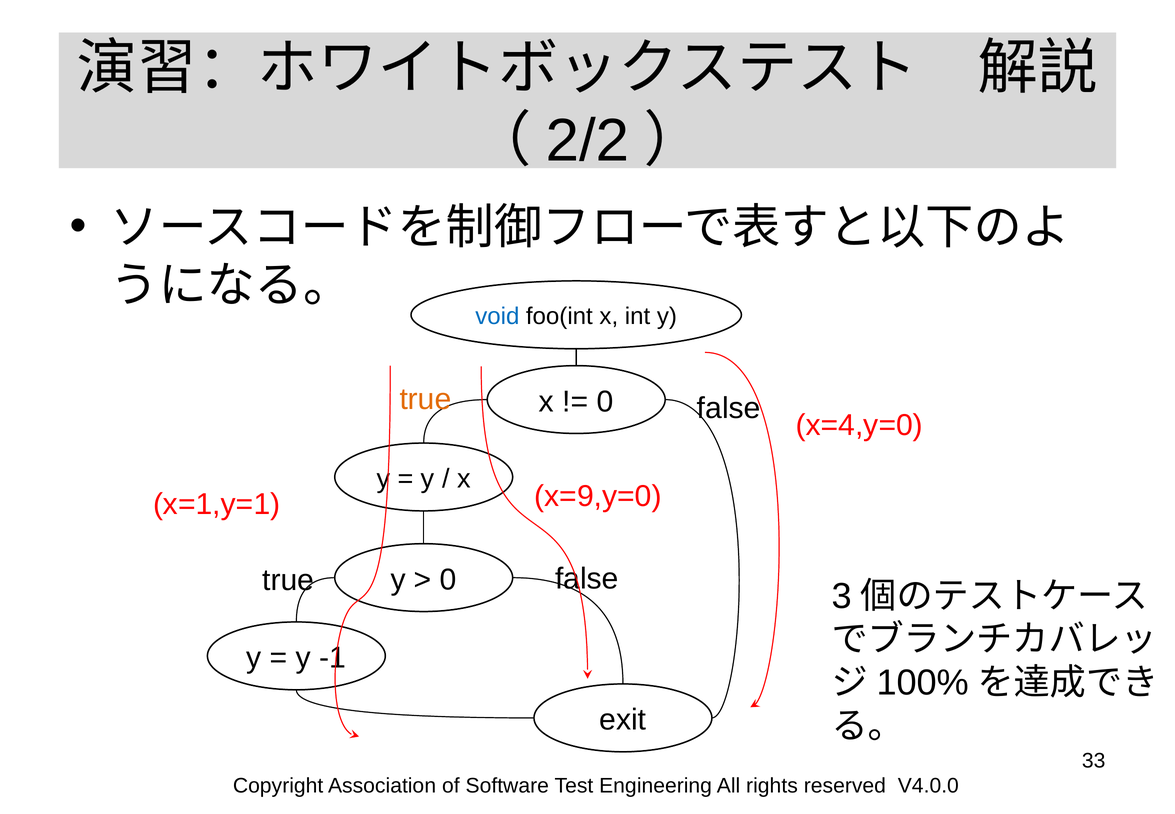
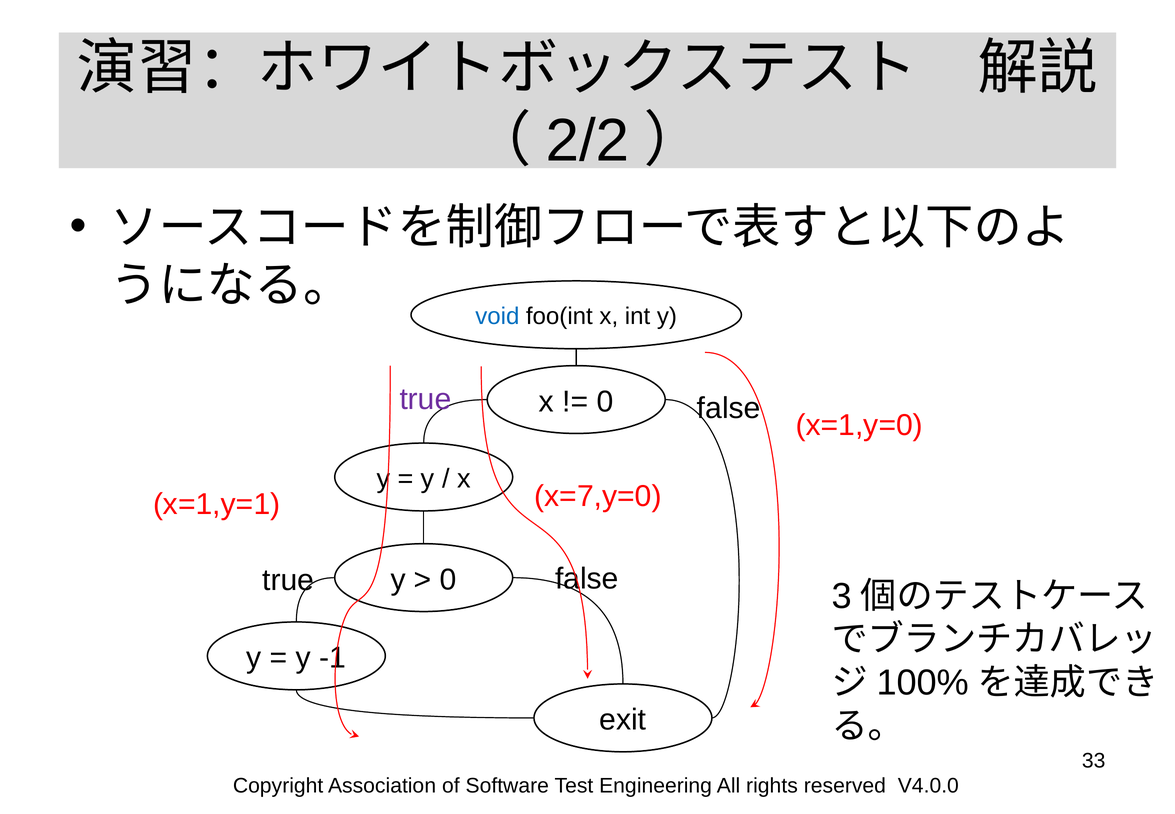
true at (426, 399) colour: orange -> purple
x=4,y=0: x=4,y=0 -> x=1,y=0
x=9,y=0: x=9,y=0 -> x=7,y=0
